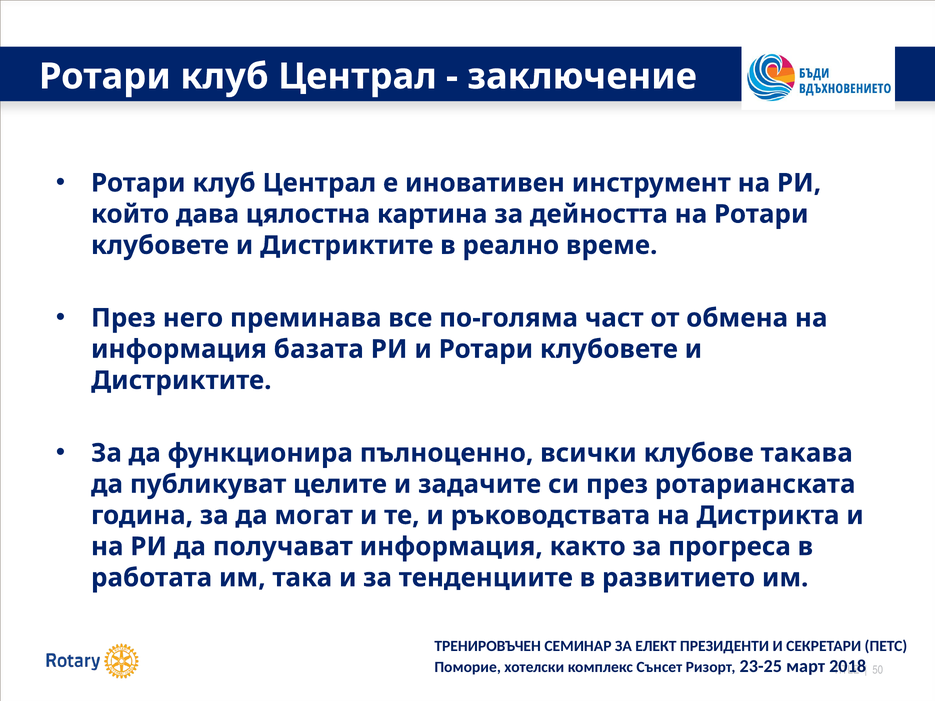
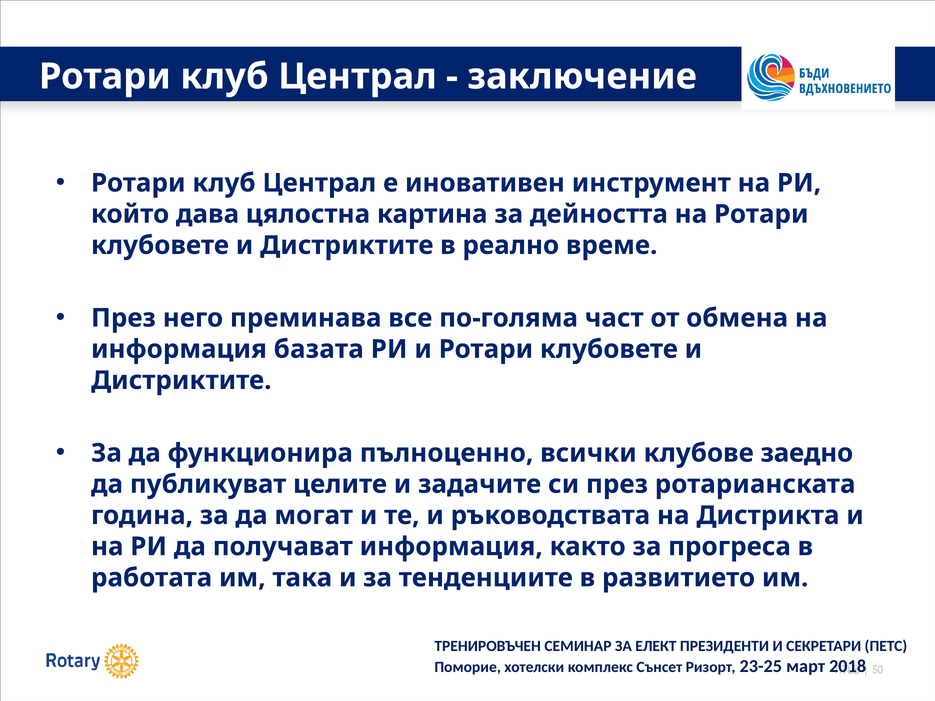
такава: такава -> заедно
